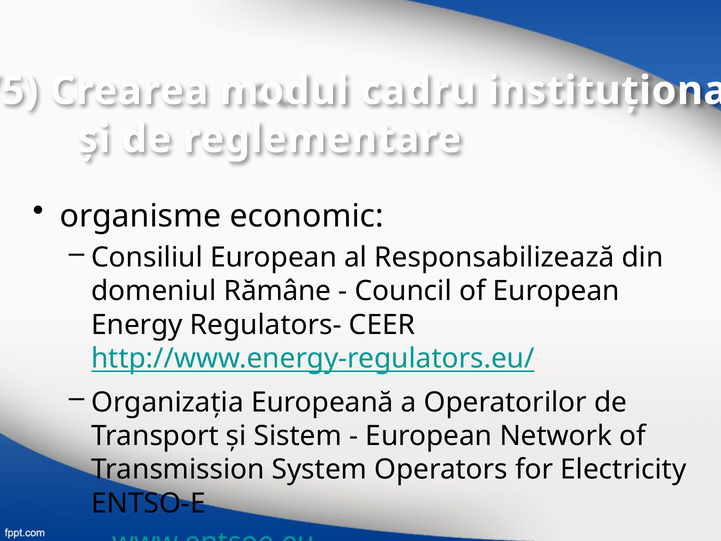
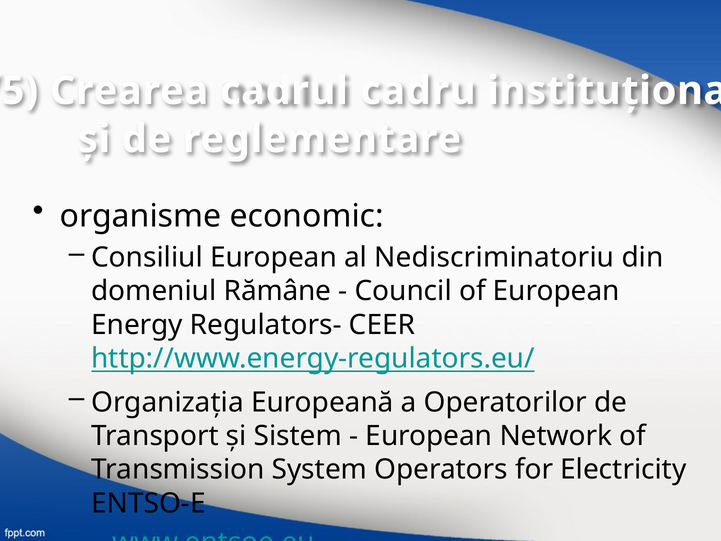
modul: modul -> cadrul
Responsabilizează: Responsabilizează -> Nediscriminatoriu
